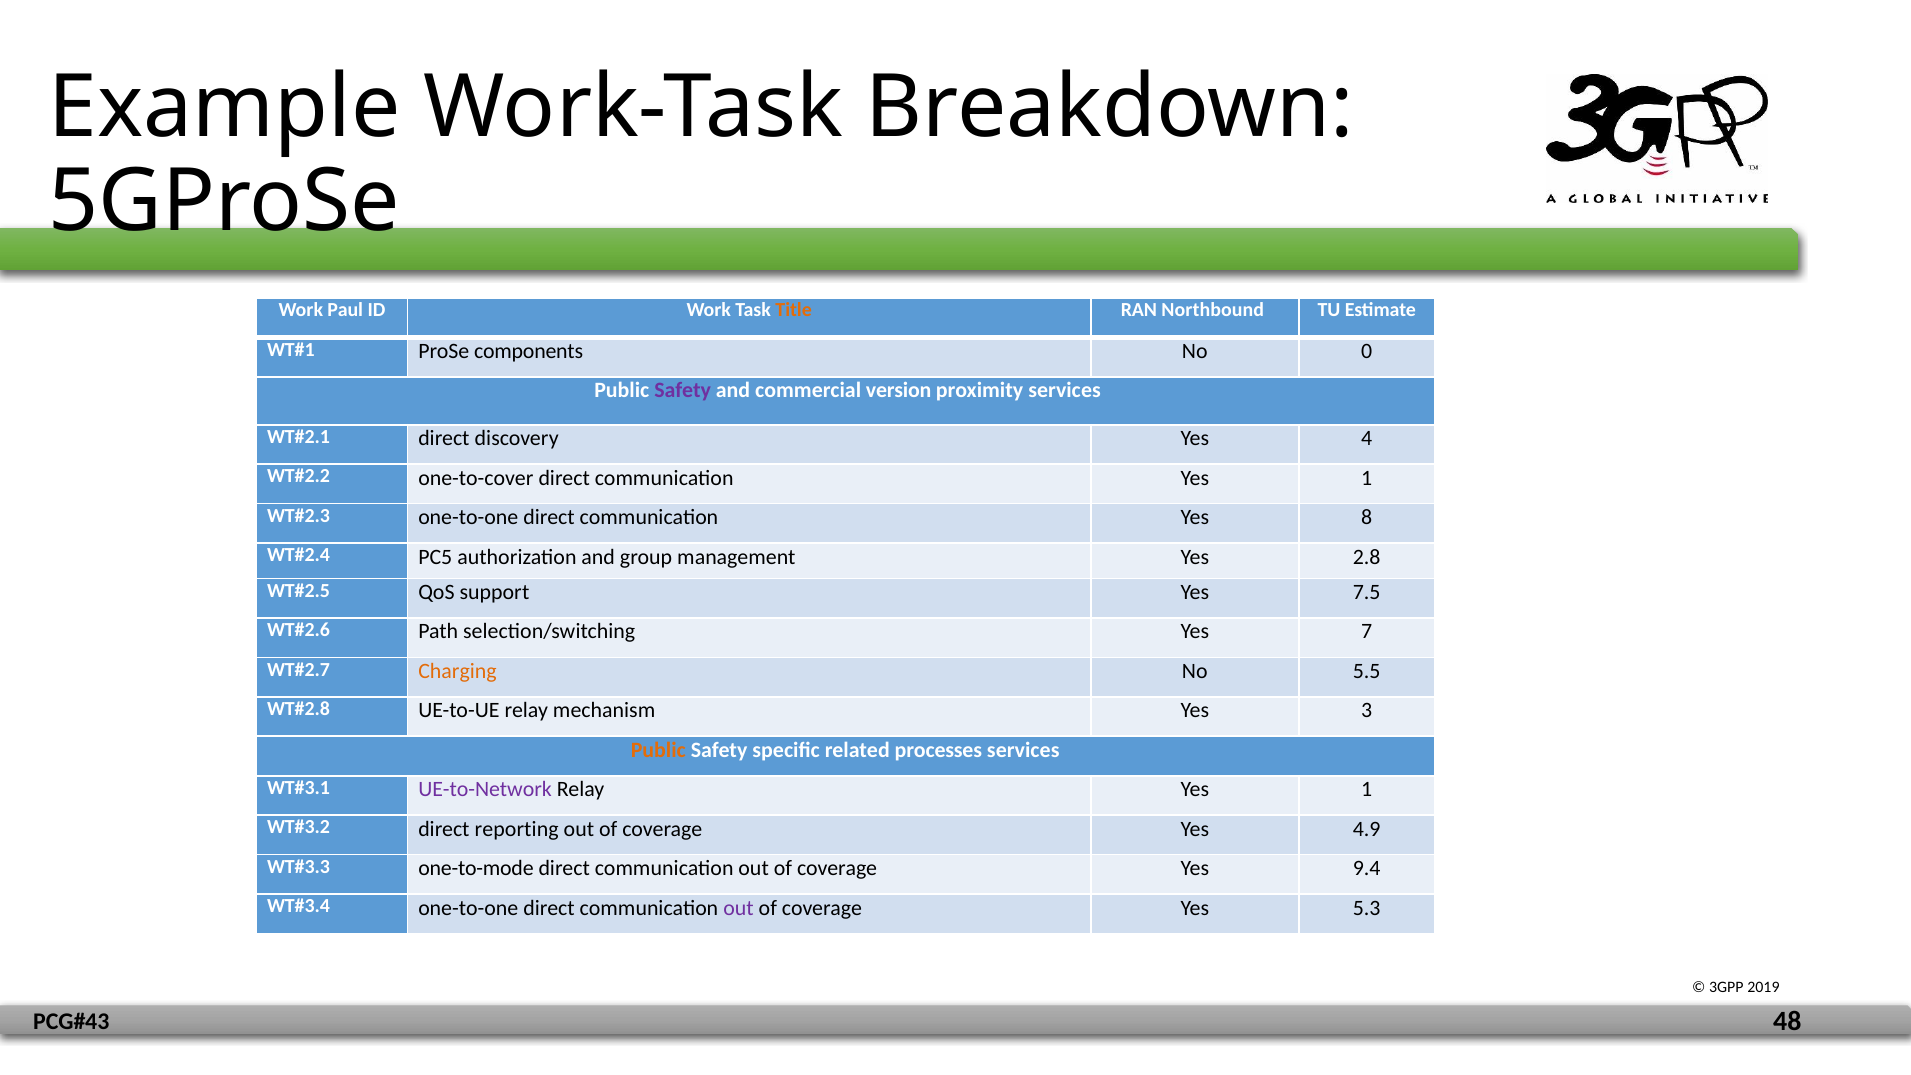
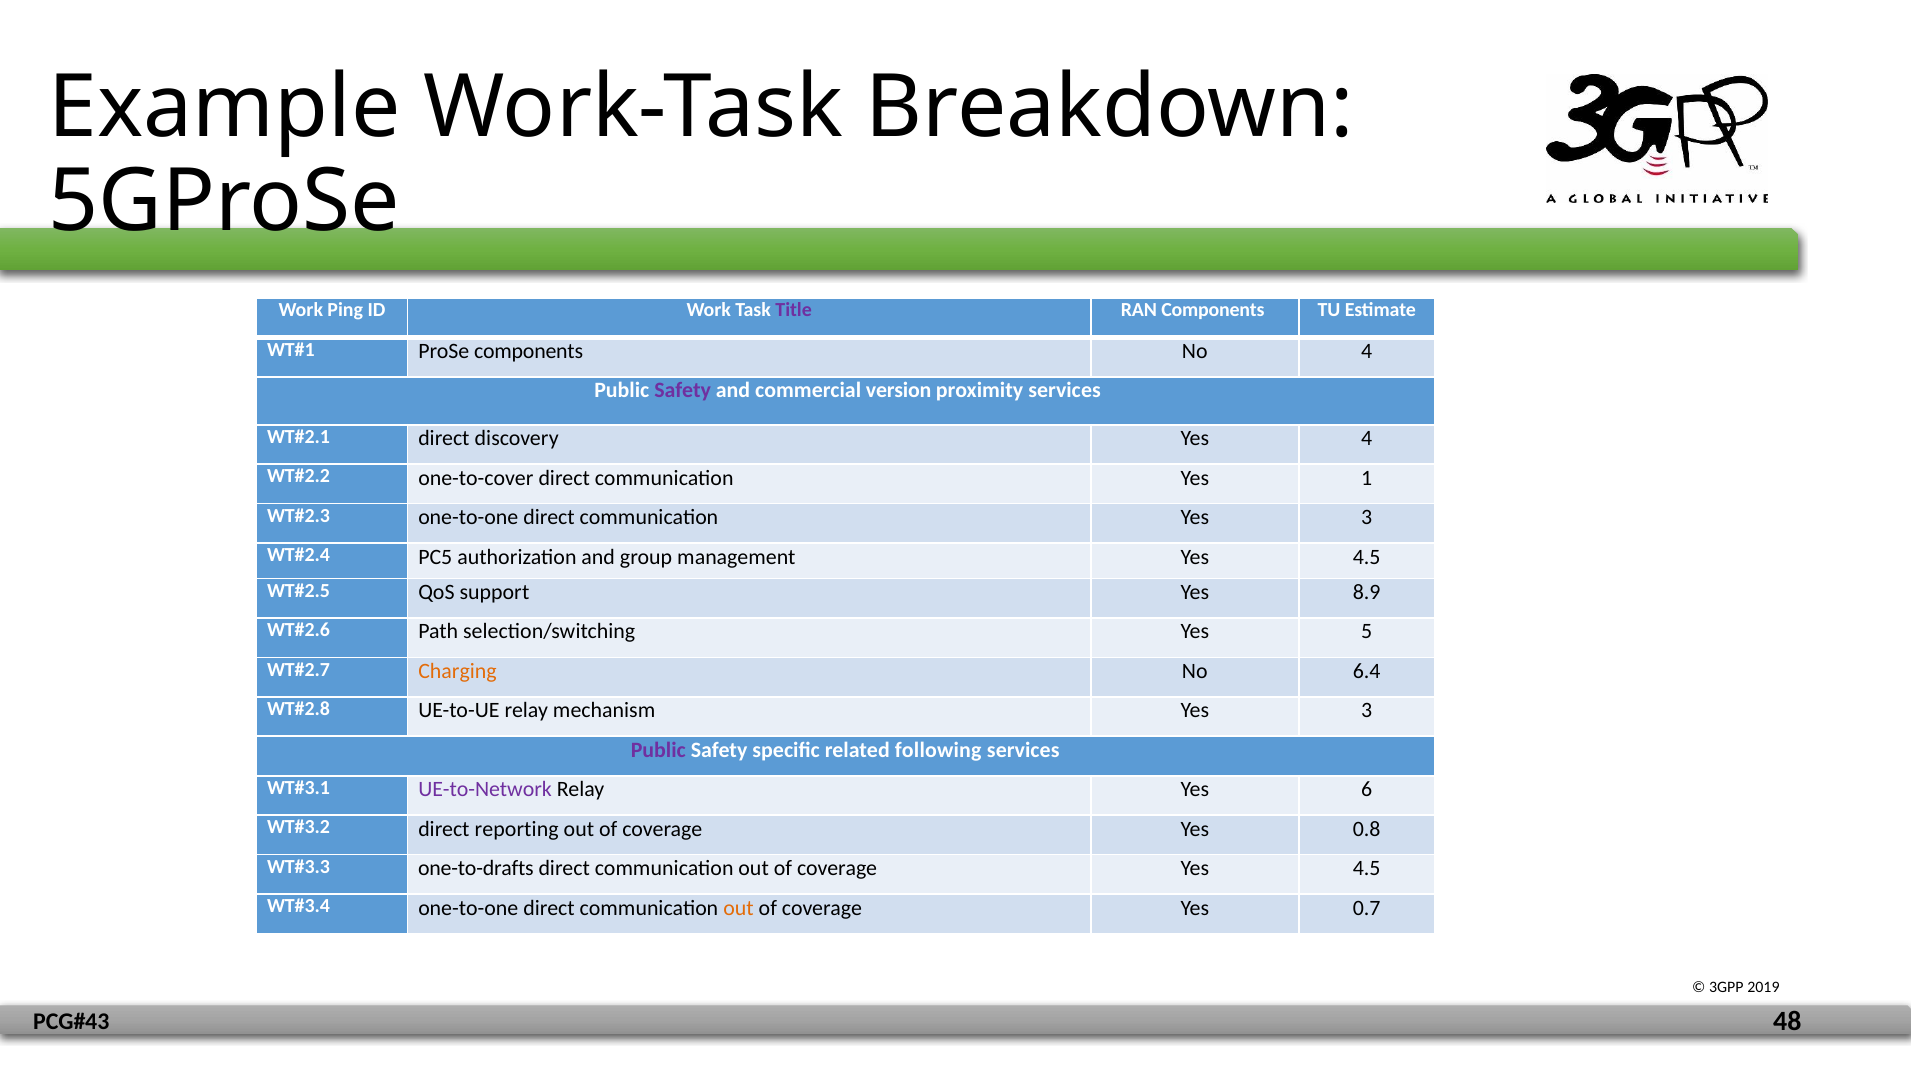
Paul: Paul -> Ping
Title colour: orange -> purple
RAN Northbound: Northbound -> Components
No 0: 0 -> 4
communication Yes 8: 8 -> 3
management Yes 2.8: 2.8 -> 4.5
7.5: 7.5 -> 8.9
7: 7 -> 5
5.5: 5.5 -> 6.4
Public at (658, 750) colour: orange -> purple
processes: processes -> following
Relay Yes 1: 1 -> 6
4.9: 4.9 -> 0.8
one-to-mode: one-to-mode -> one-to-drafts
coverage Yes 9.4: 9.4 -> 4.5
out at (739, 908) colour: purple -> orange
5.3: 5.3 -> 0.7
